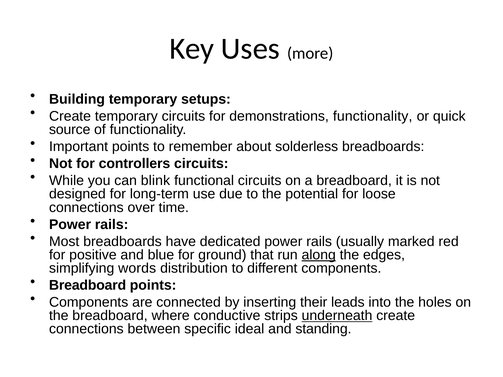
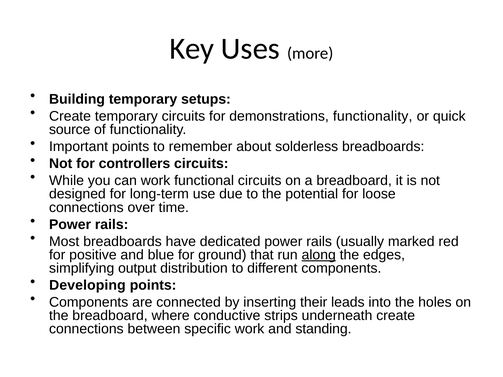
can blink: blink -> work
words: words -> output
Breadboard at (88, 285): Breadboard -> Developing
underneath underline: present -> none
specific ideal: ideal -> work
